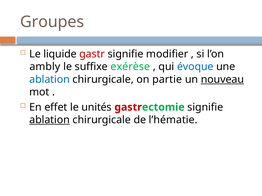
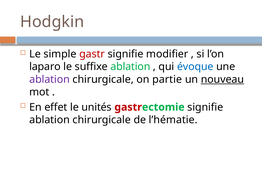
Groupes: Groupes -> Hodgkin
liquide: liquide -> simple
ambly: ambly -> laparo
suffixe exérèse: exérèse -> ablation
ablation at (50, 80) colour: blue -> purple
ablation at (50, 120) underline: present -> none
